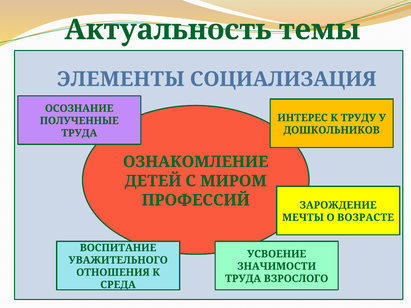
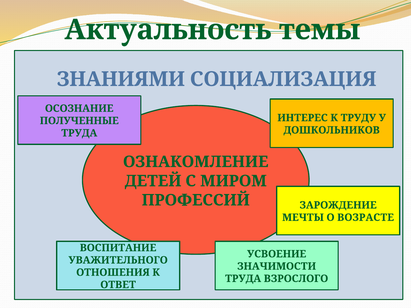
ЭЛЕМЕНТЫ: ЭЛЕМЕНТЫ -> ЗНАНИЯМИ
СРЕДА: СРЕДА -> ОТВЕТ
